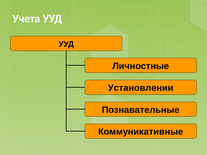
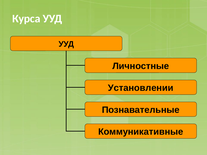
Учета: Учета -> Курса
